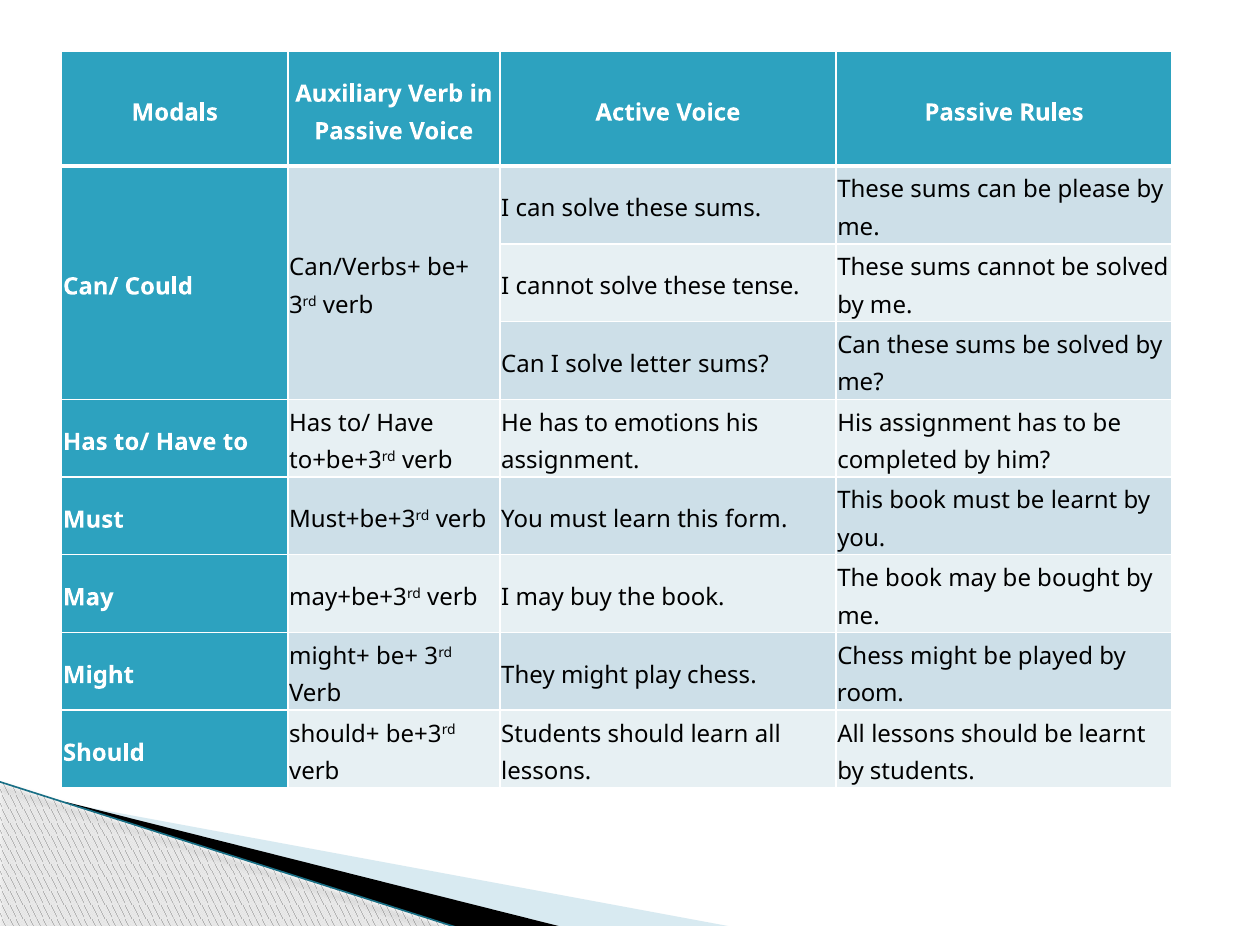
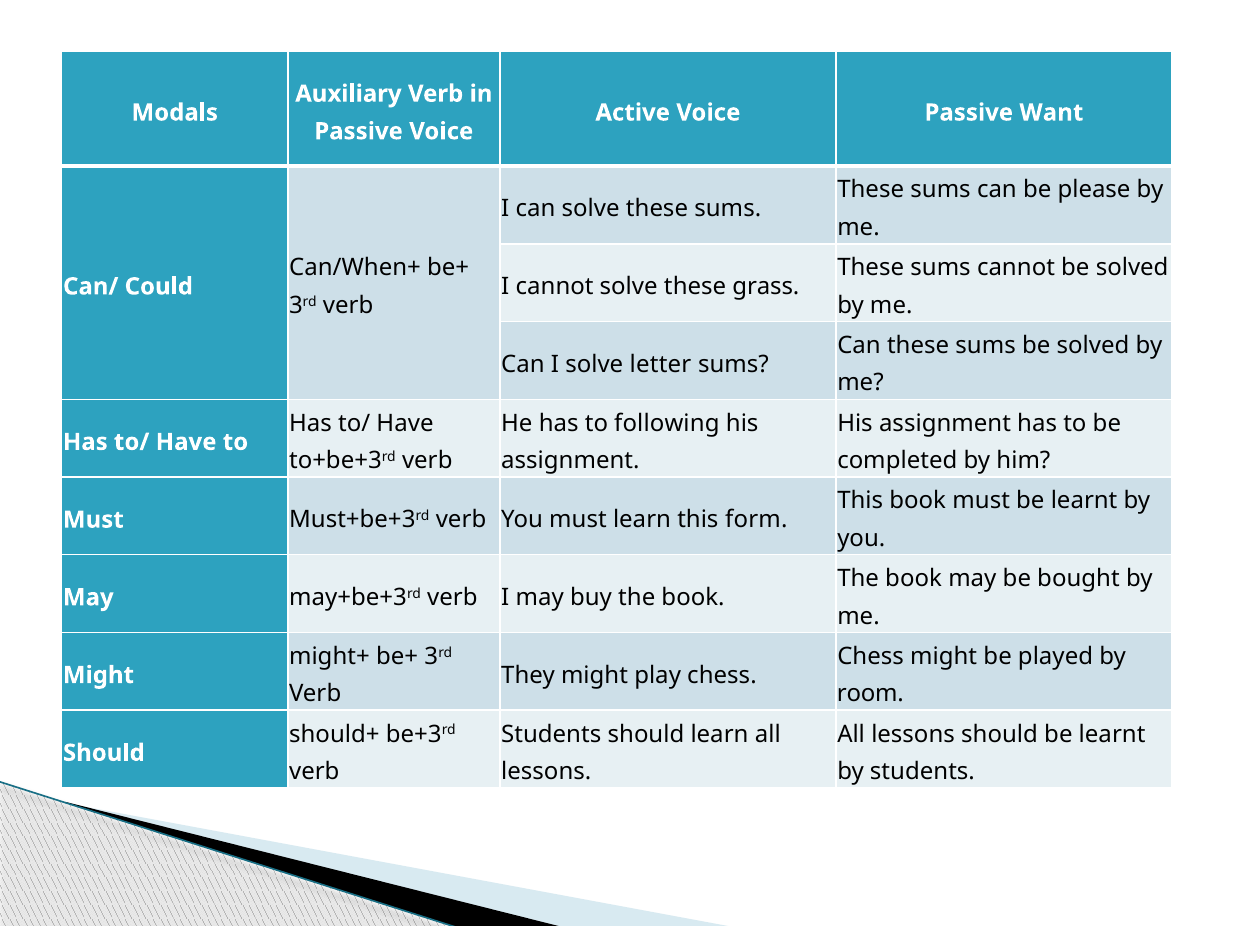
Rules: Rules -> Want
Can/Verbs+: Can/Verbs+ -> Can/When+
tense: tense -> grass
emotions: emotions -> following
